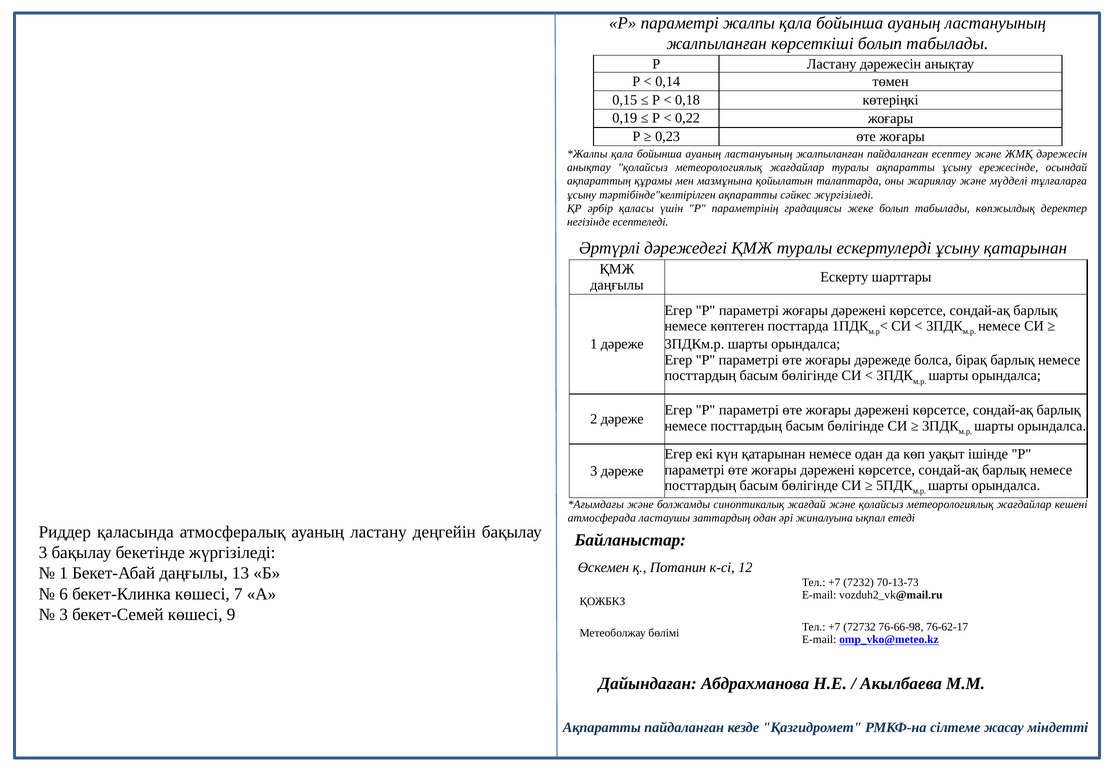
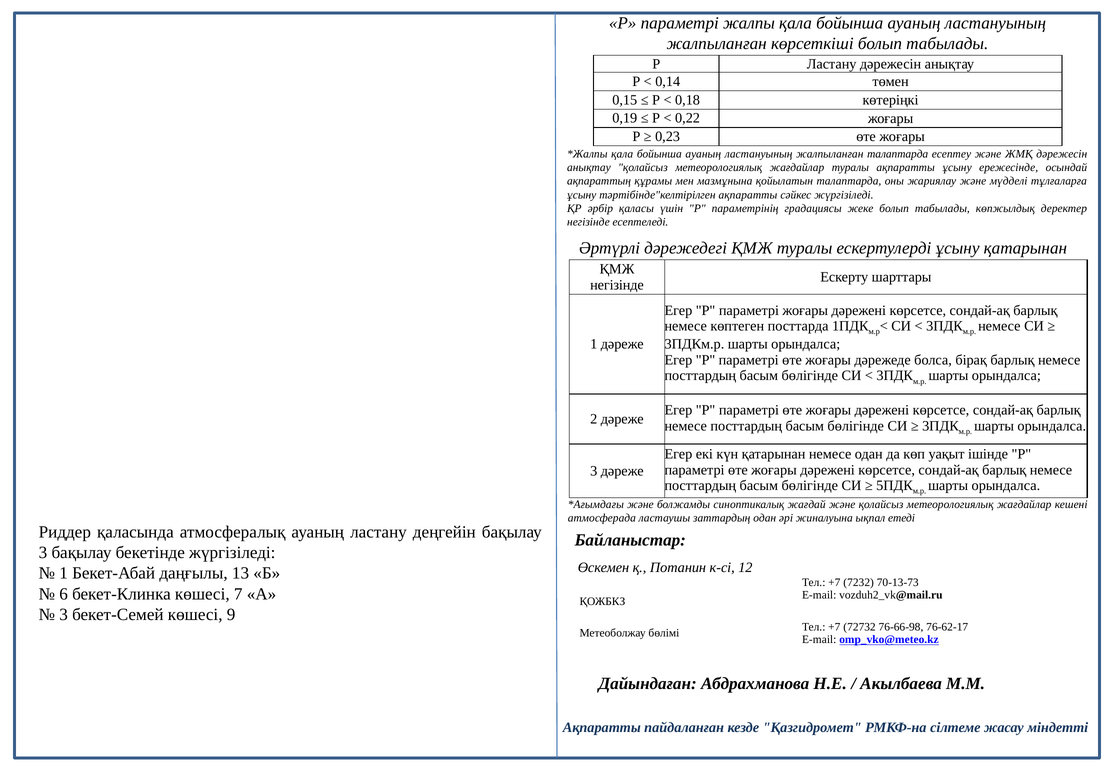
жалпыланған пайдаланған: пайдаланған -> талаптарда
даңғылы at (617, 285): даңғылы -> негізінде
